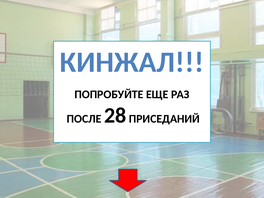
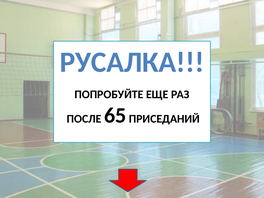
КИНЖАЛ: КИНЖАЛ -> РУСАЛКА
28: 28 -> 65
